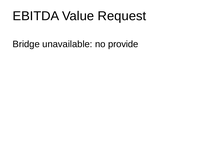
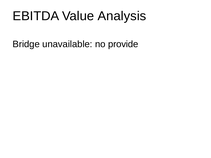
Request: Request -> Analysis
